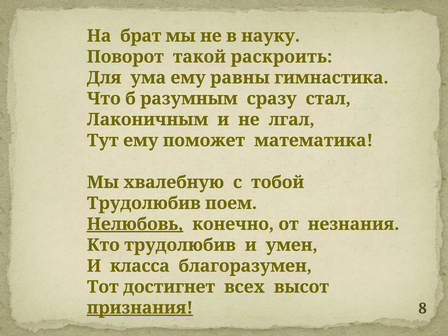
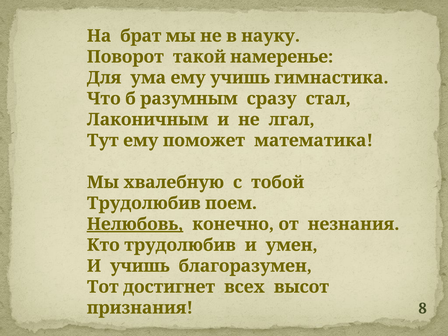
раскроить: раскроить -> намеренье
ему равны: равны -> учишь
И класса: класса -> учишь
признания underline: present -> none
